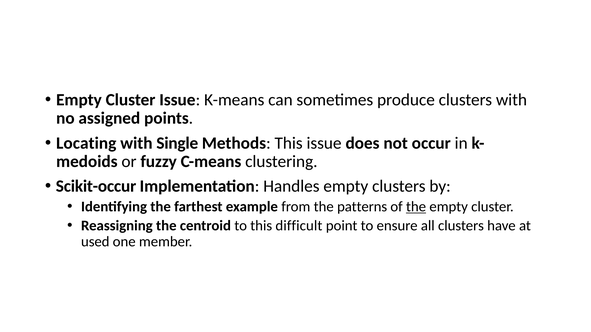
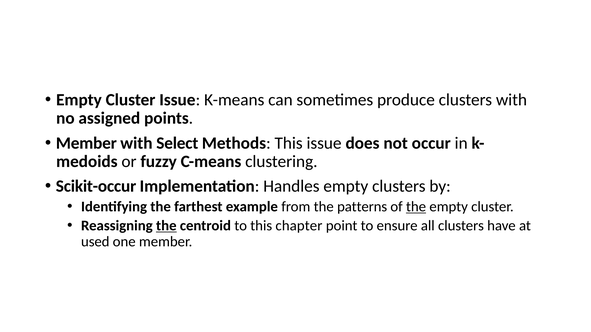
Locating at (86, 143): Locating -> Member
Single: Single -> Select
the at (166, 226) underline: none -> present
difficult: difficult -> chapter
